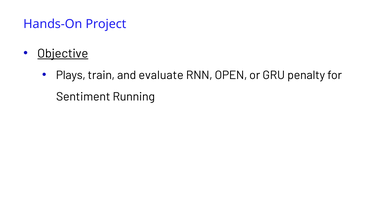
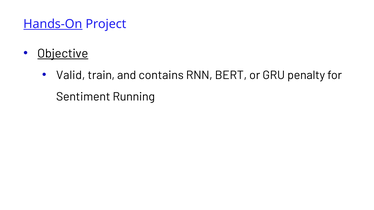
Hands-On underline: none -> present
Plays: Plays -> Valid
evaluate: evaluate -> contains
OPEN: OPEN -> BERT
